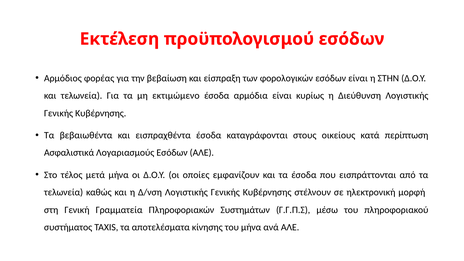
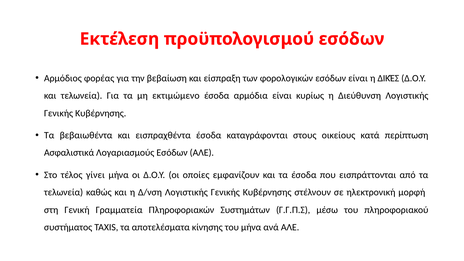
ΣΤΗΝ: ΣΤΗΝ -> ΔΙΚΈΣ
μετά: μετά -> γίνει
